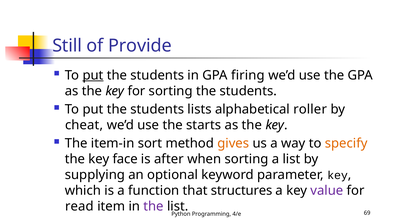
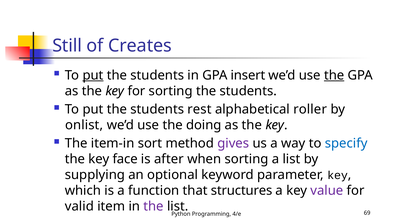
Provide: Provide -> Creates
firing: firing -> insert
the at (334, 75) underline: none -> present
lists: lists -> rest
cheat: cheat -> onlist
starts: starts -> doing
gives colour: orange -> purple
specify colour: orange -> blue
read: read -> valid
